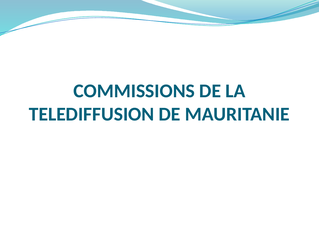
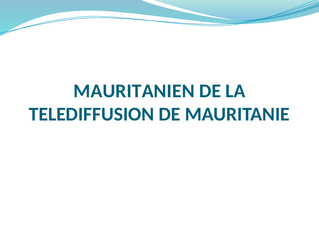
COMMISSIONS: COMMISSIONS -> MAURITANIEN
